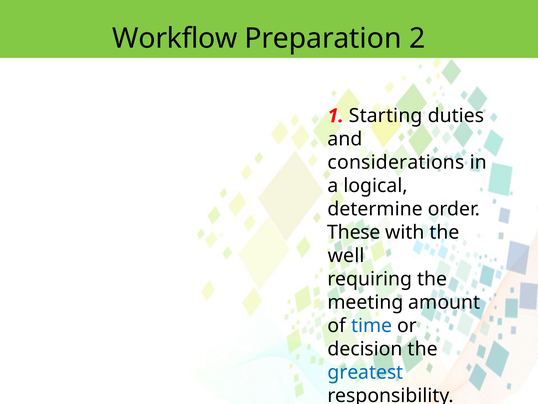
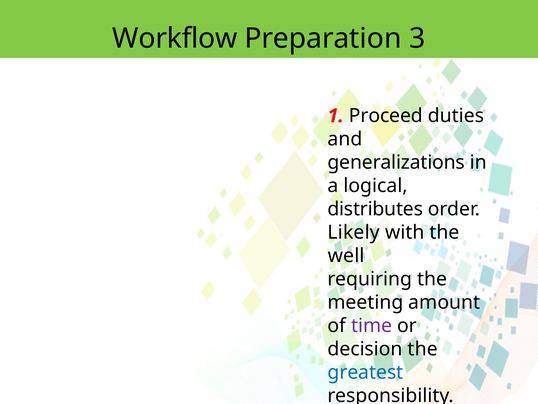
2: 2 -> 3
Starting: Starting -> Proceed
considerations: considerations -> generalizations
determine: determine -> distributes
These: These -> Likely
time colour: blue -> purple
